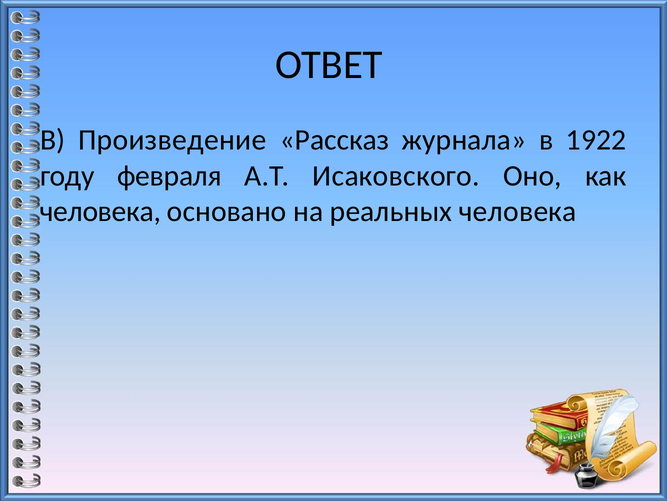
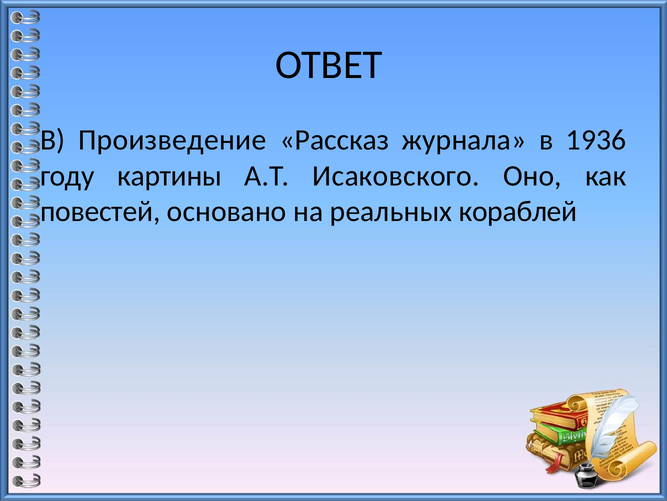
1922: 1922 -> 1936
февраля: февраля -> картины
человека at (100, 211): человека -> повестей
реальных человека: человека -> кораблей
